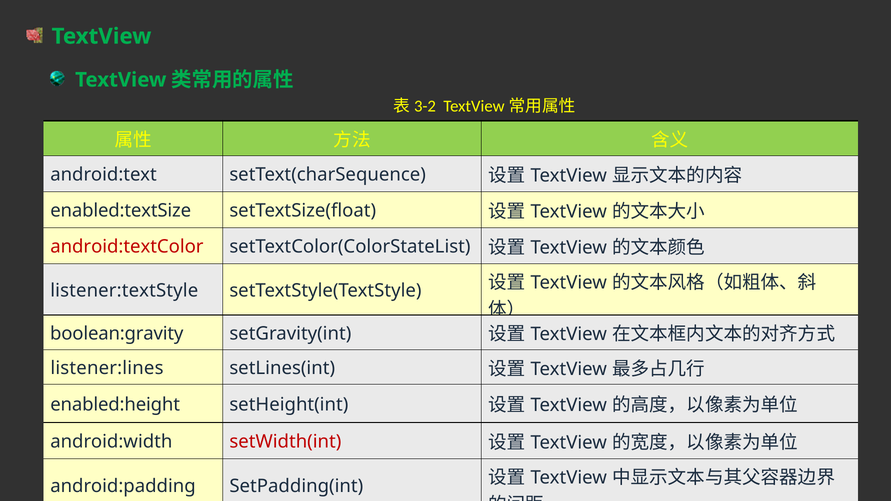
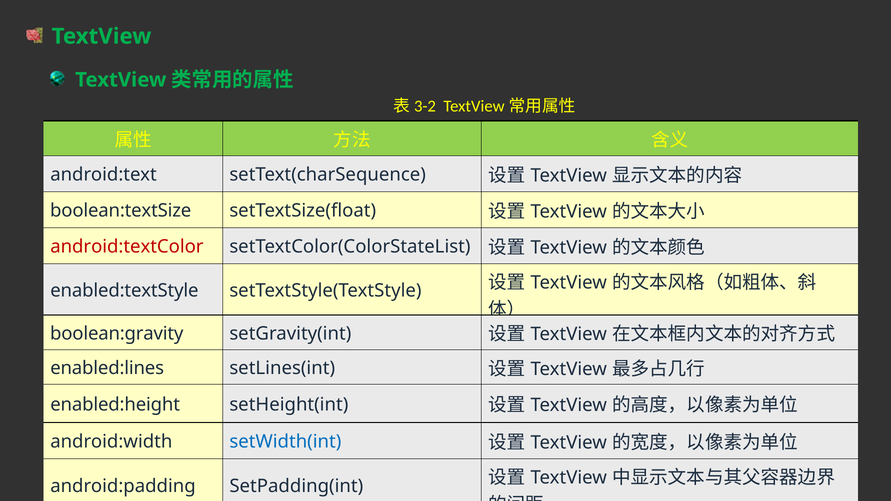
enabled:textSize: enabled:textSize -> boolean:textSize
listener:textStyle: listener:textStyle -> enabled:textStyle
listener:lines: listener:lines -> enabled:lines
setWidth(int colour: red -> blue
